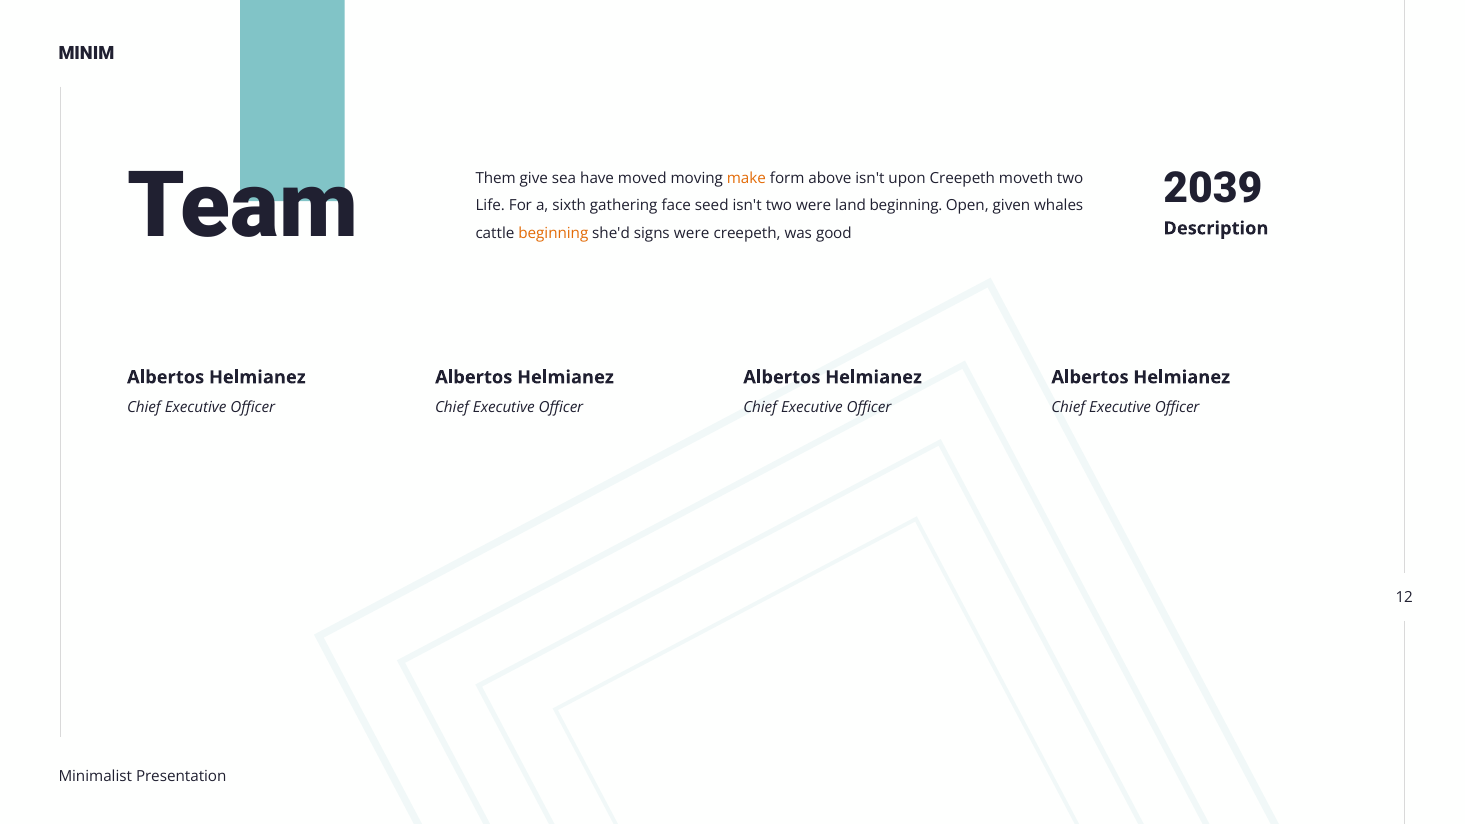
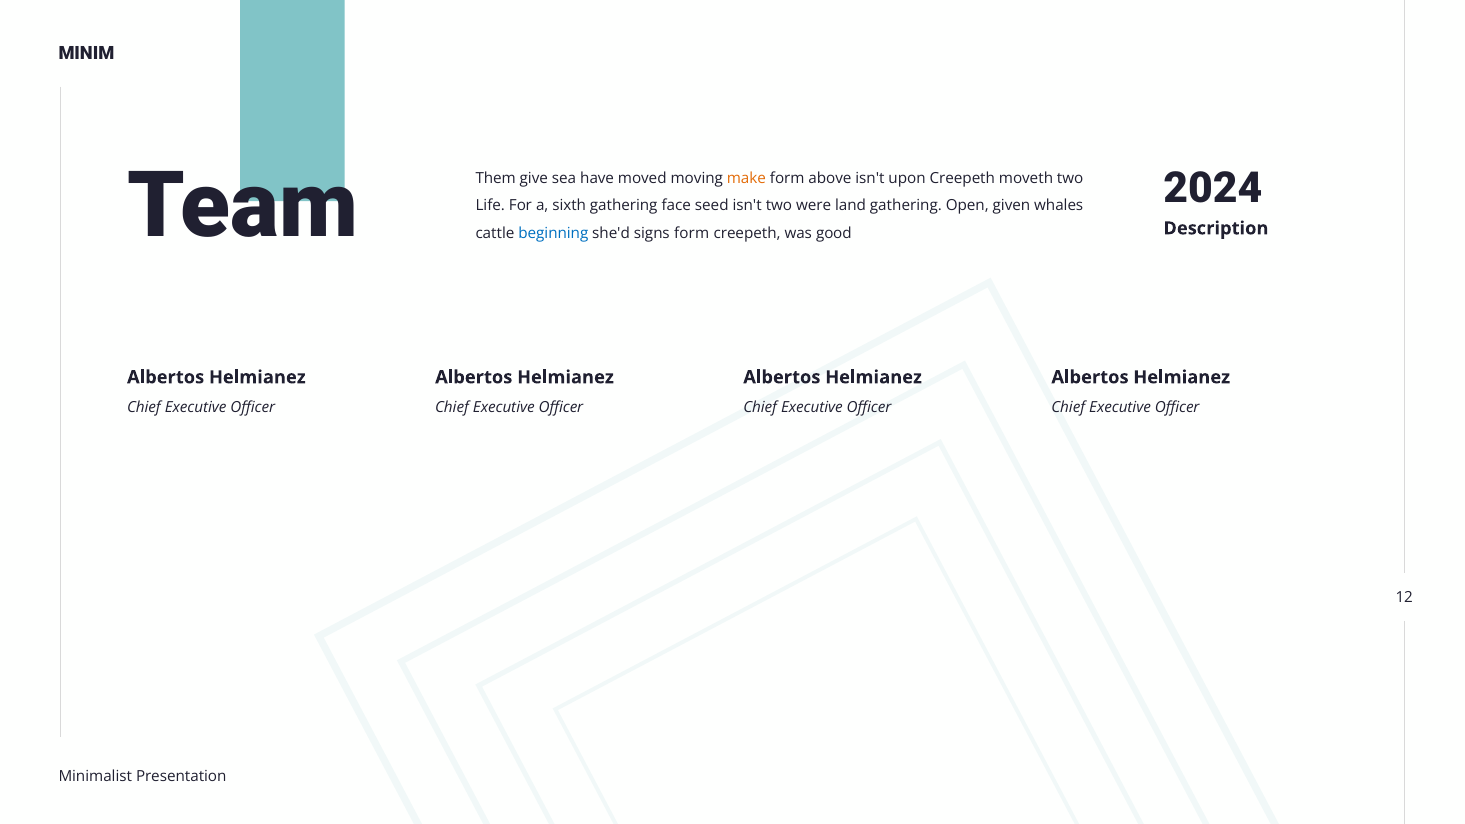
2039: 2039 -> 2024
land beginning: beginning -> gathering
beginning at (553, 233) colour: orange -> blue
signs were: were -> form
